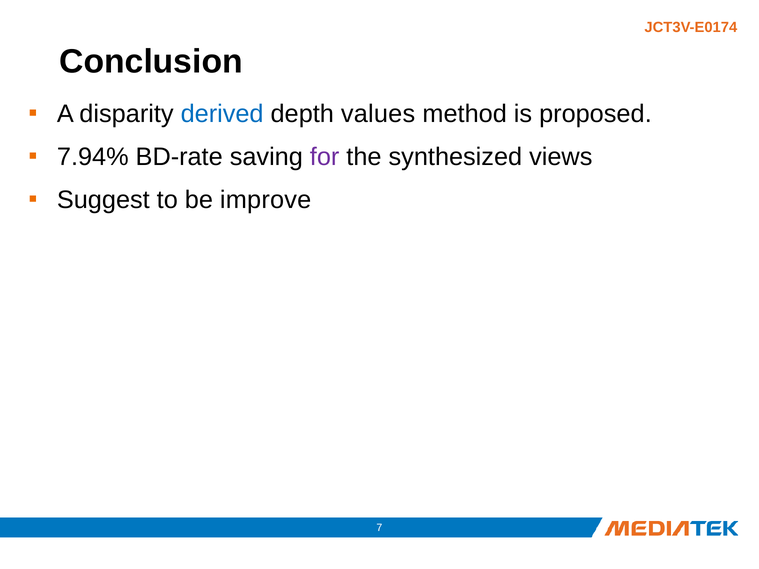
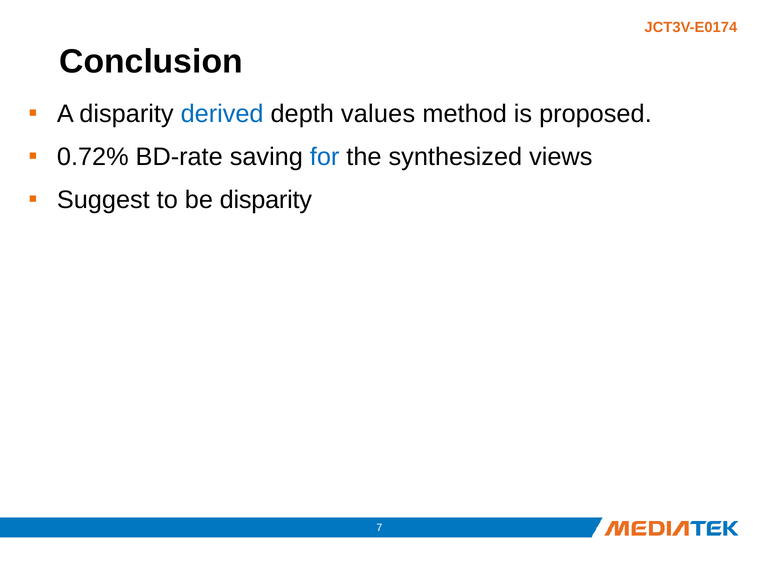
7.94%: 7.94% -> 0.72%
for colour: purple -> blue
be improve: improve -> disparity
